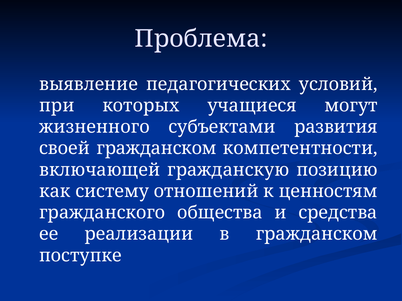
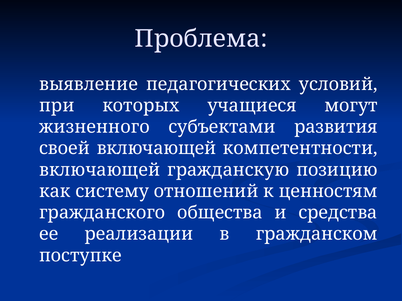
своей гражданском: гражданском -> включающей
